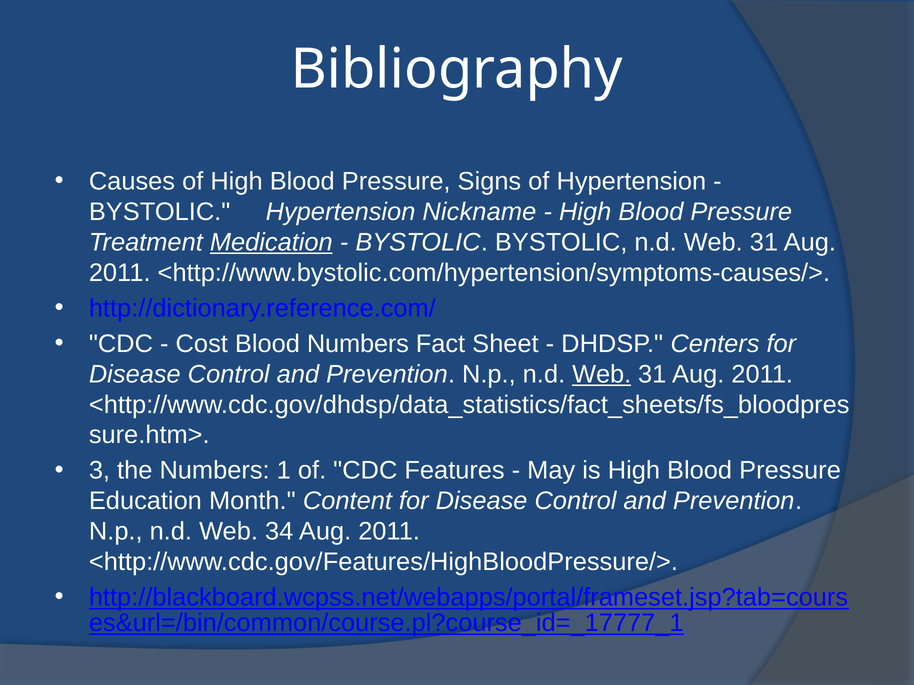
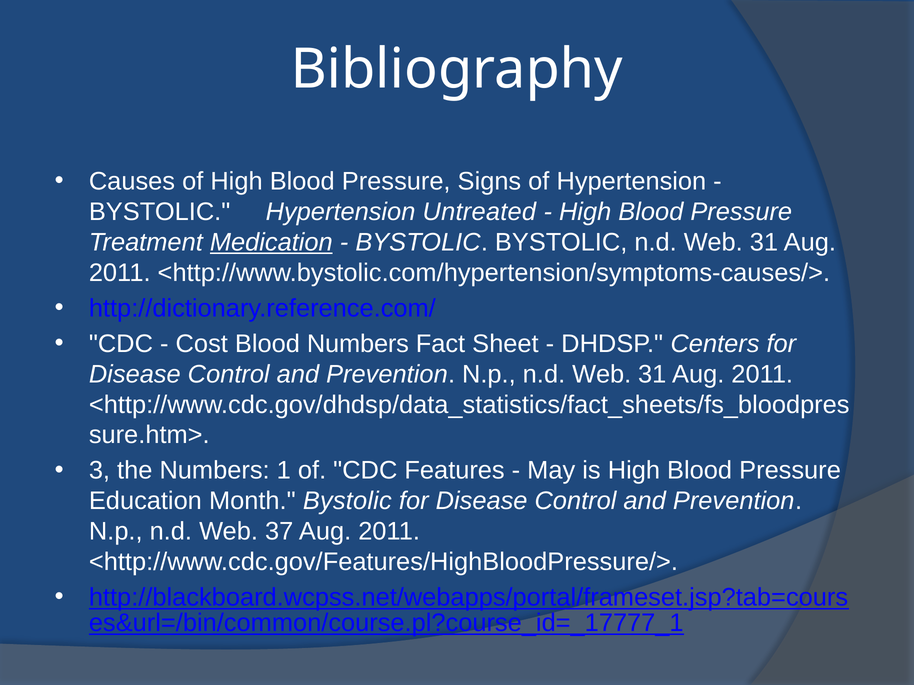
Nickname: Nickname -> Untreated
Web at (602, 374) underline: present -> none
Month Content: Content -> Bystolic
34: 34 -> 37
